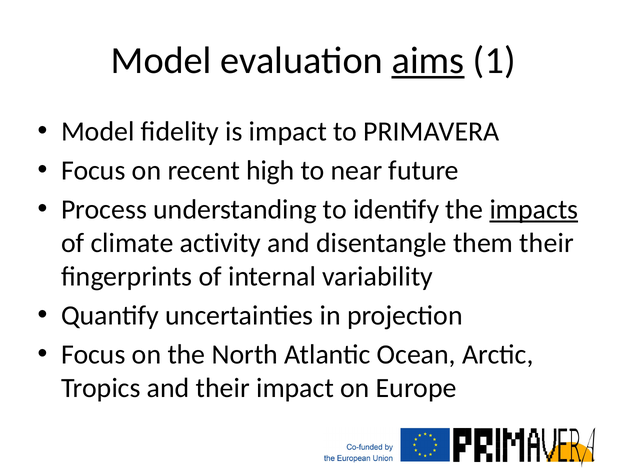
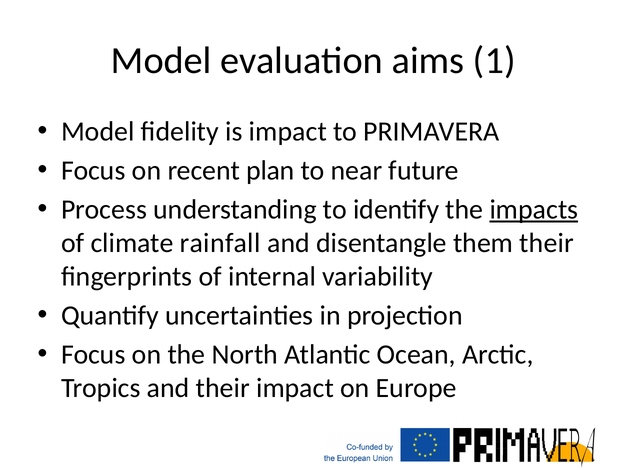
aims underline: present -> none
high: high -> plan
activity: activity -> rainfall
